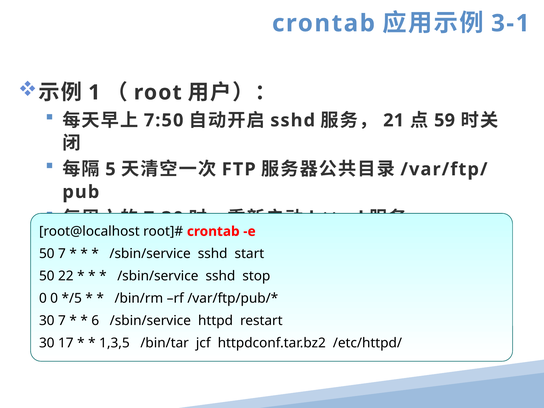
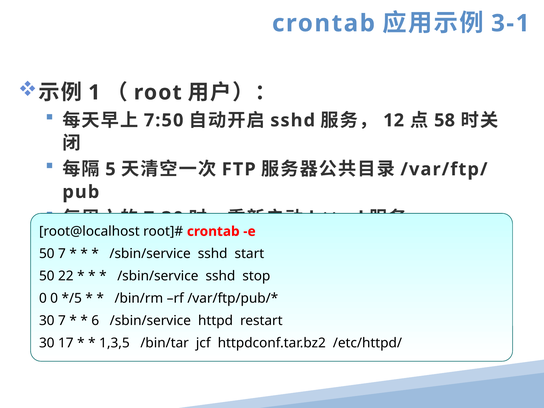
21: 21 -> 12
59: 59 -> 58
